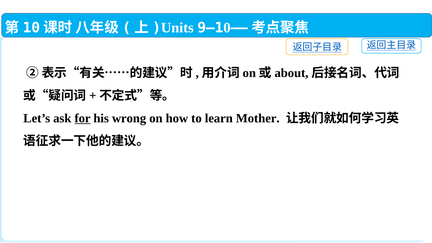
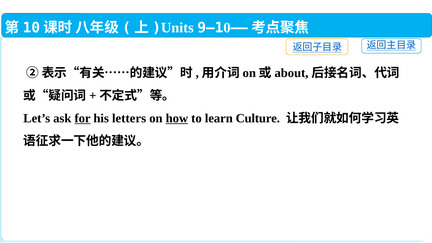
wrong: wrong -> letters
how underline: none -> present
Mother: Mother -> Culture
